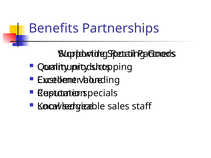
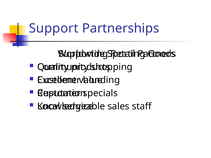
Benefits: Benefits -> Support
